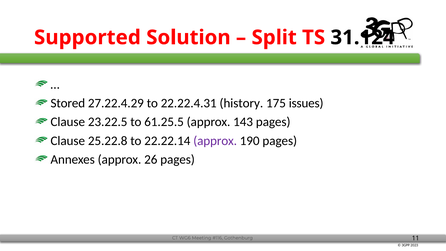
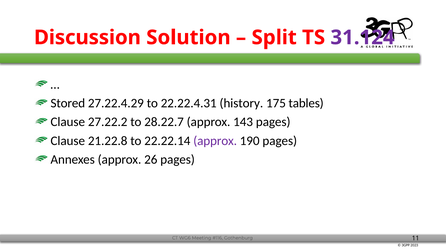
Supported: Supported -> Discussion
31.124 colour: black -> purple
issues: issues -> tables
23.22.5: 23.22.5 -> 27.22.2
61.25.5: 61.25.5 -> 28.22.7
25.22.8: 25.22.8 -> 21.22.8
